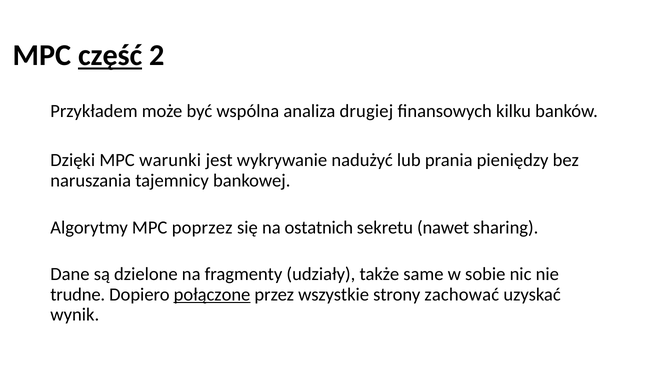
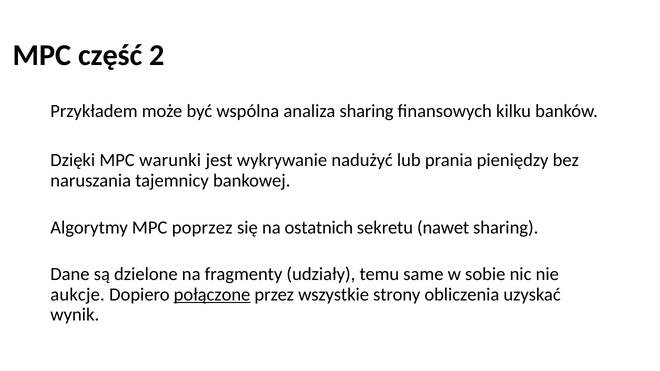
część underline: present -> none
analiza drugiej: drugiej -> sharing
także: także -> temu
trudne: trudne -> aukcje
zachować: zachować -> obliczenia
